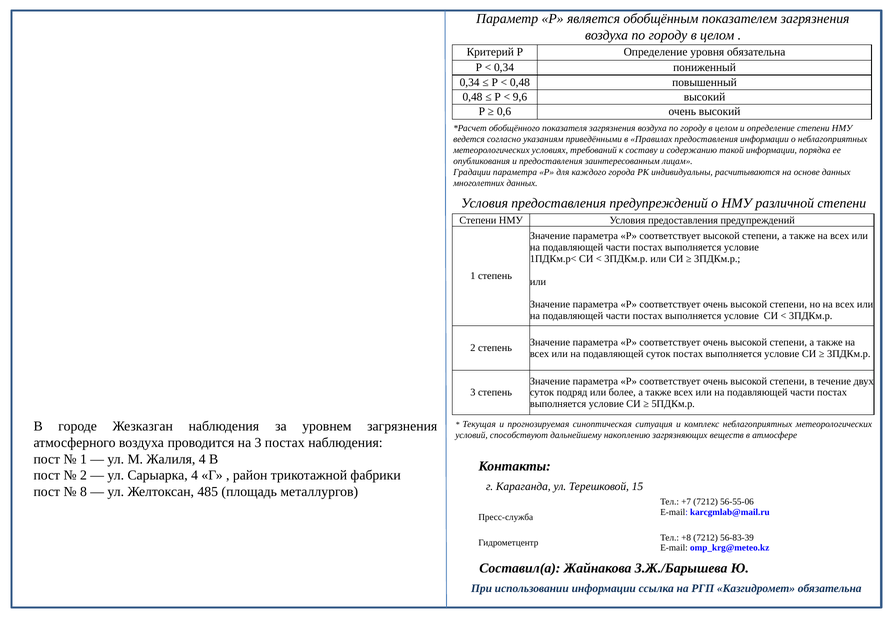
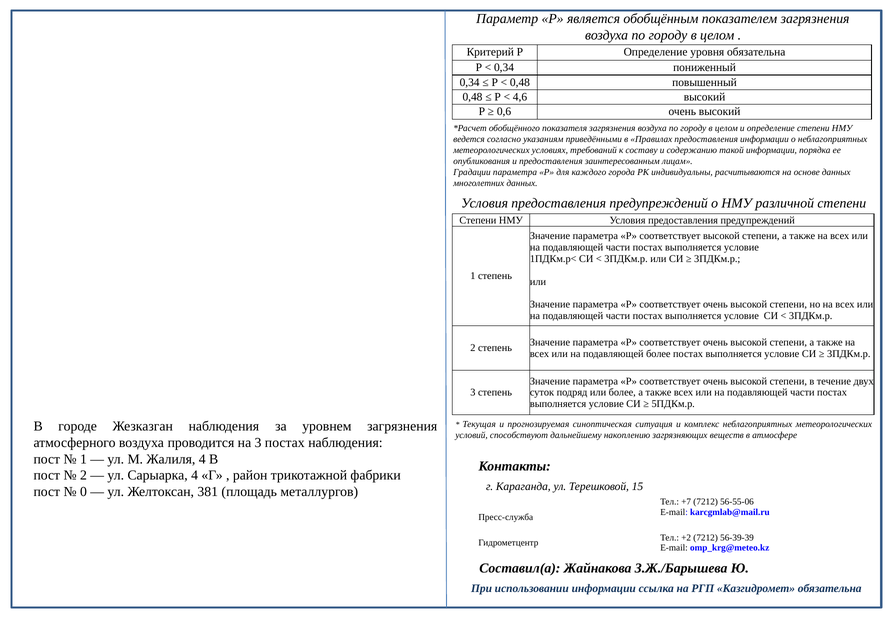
9,6: 9,6 -> 4,6
подавляющей суток: суток -> более
8: 8 -> 0
485: 485 -> 381
+8: +8 -> +2
56-83-39: 56-83-39 -> 56-39-39
